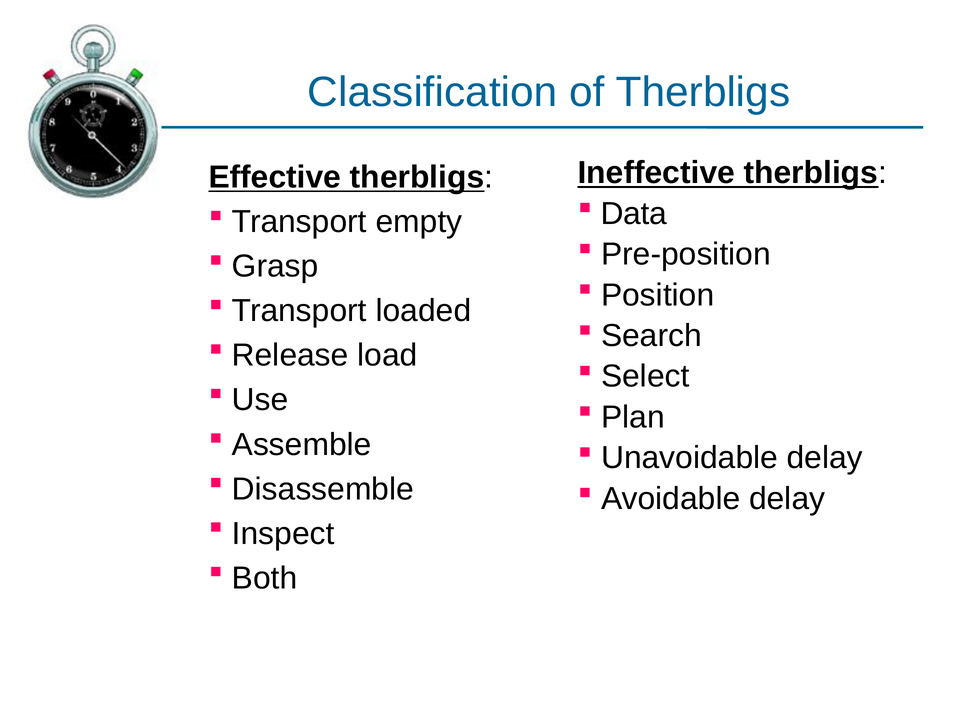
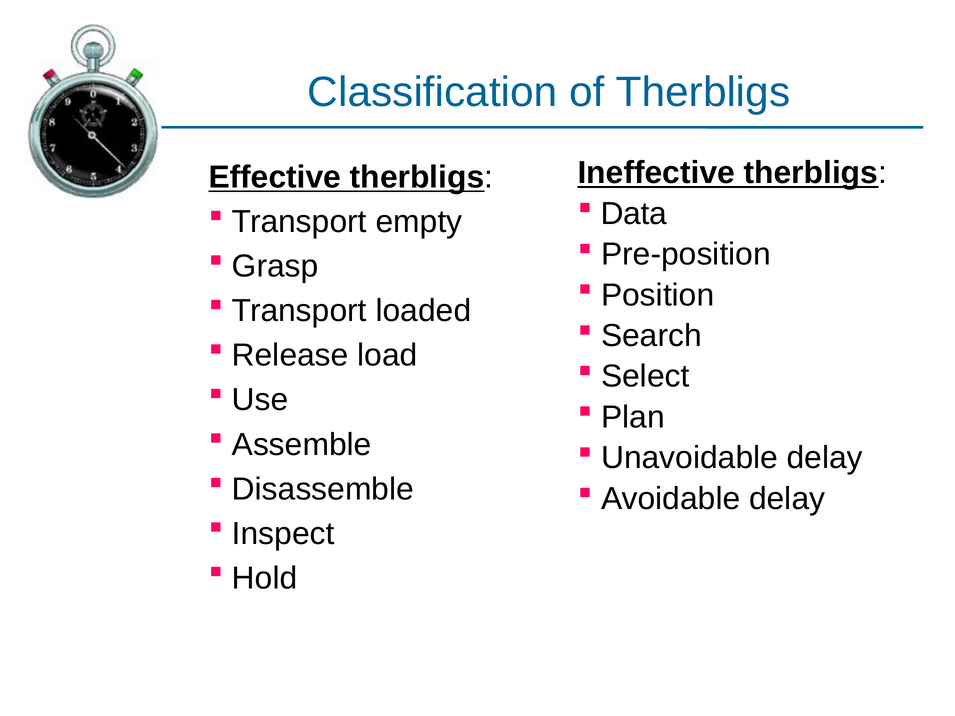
Both: Both -> Hold
